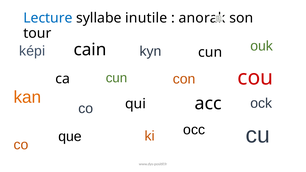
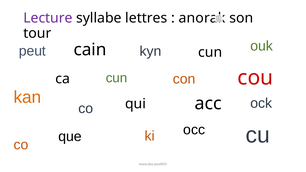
Lecture colour: blue -> purple
inutile: inutile -> lettres
képi: képi -> peut
